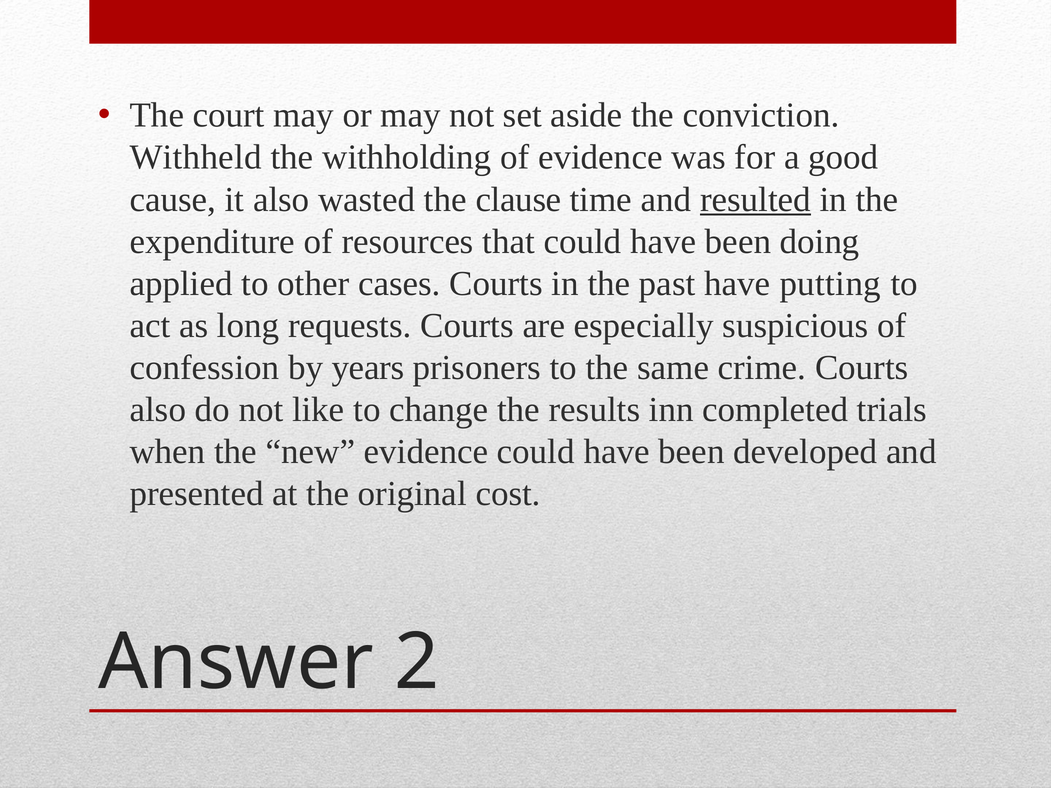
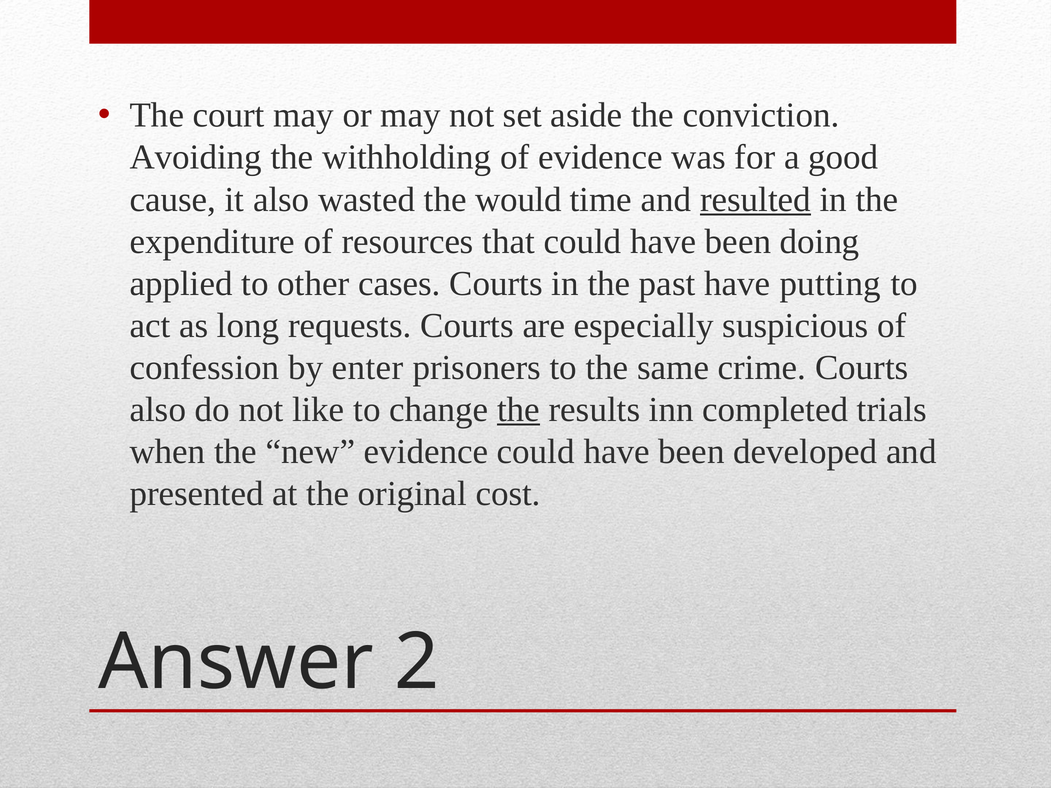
Withheld: Withheld -> Avoiding
clause: clause -> would
years: years -> enter
the at (519, 410) underline: none -> present
